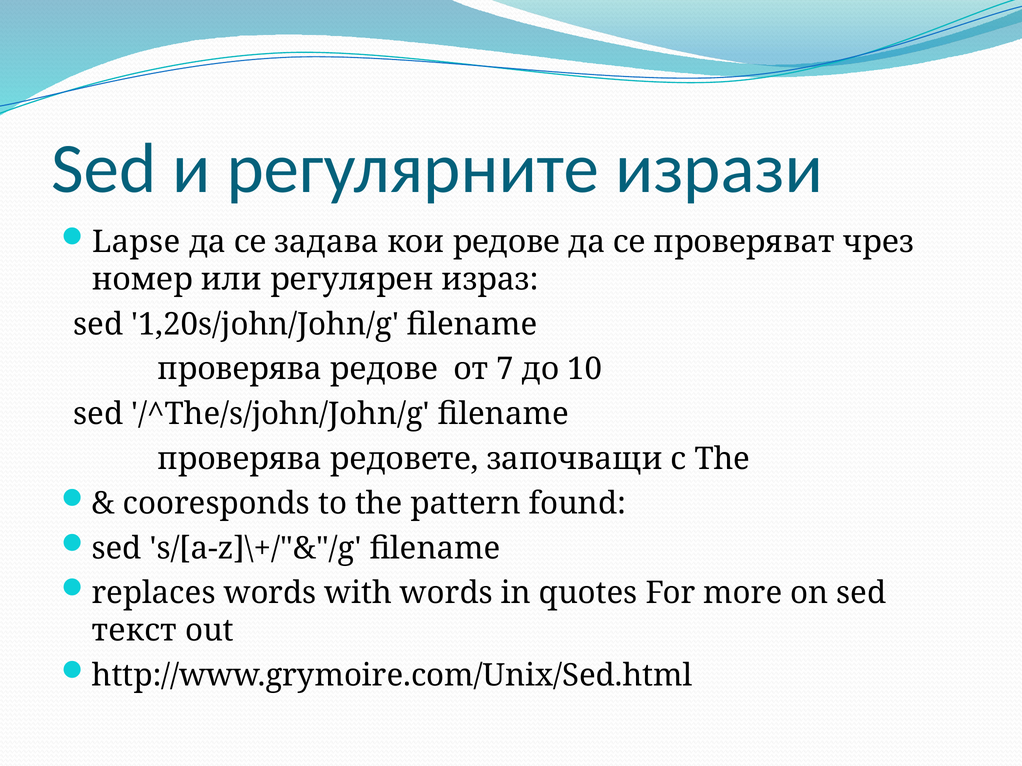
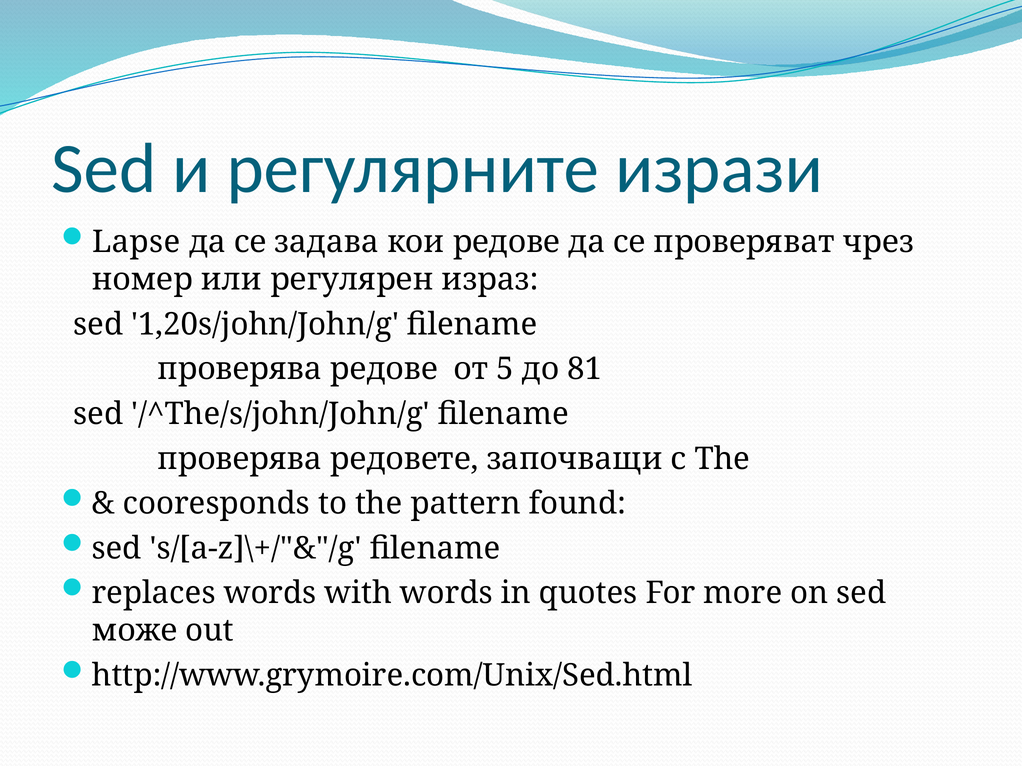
7: 7 -> 5
10: 10 -> 81
текст: текст -> може
